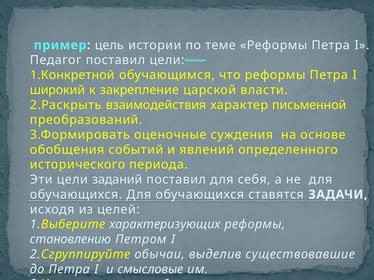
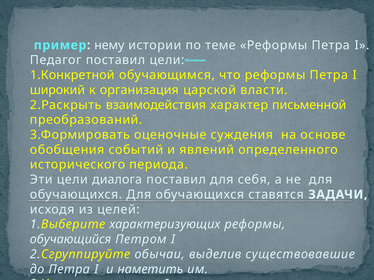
цель: цель -> нему
закрепление: закрепление -> организация
заданий: заданий -> диалога
становлению: становлению -> обучающийся
смысловые: смысловые -> наметить
